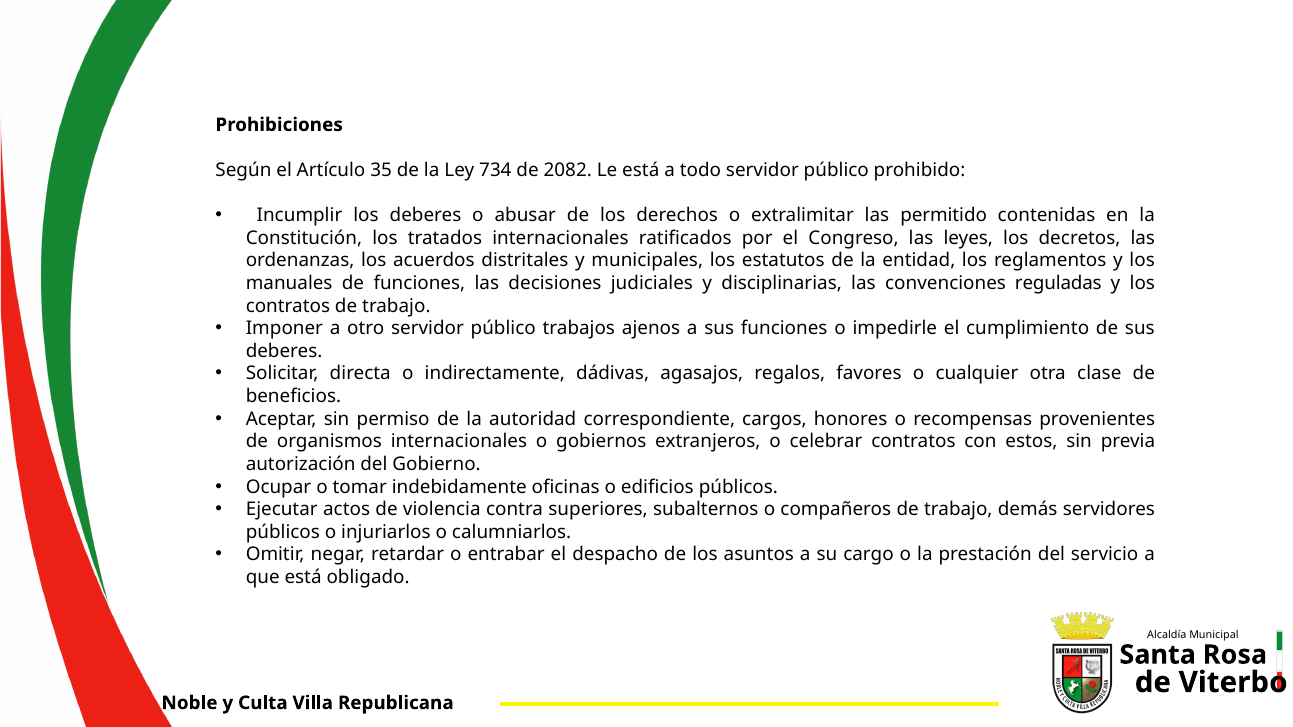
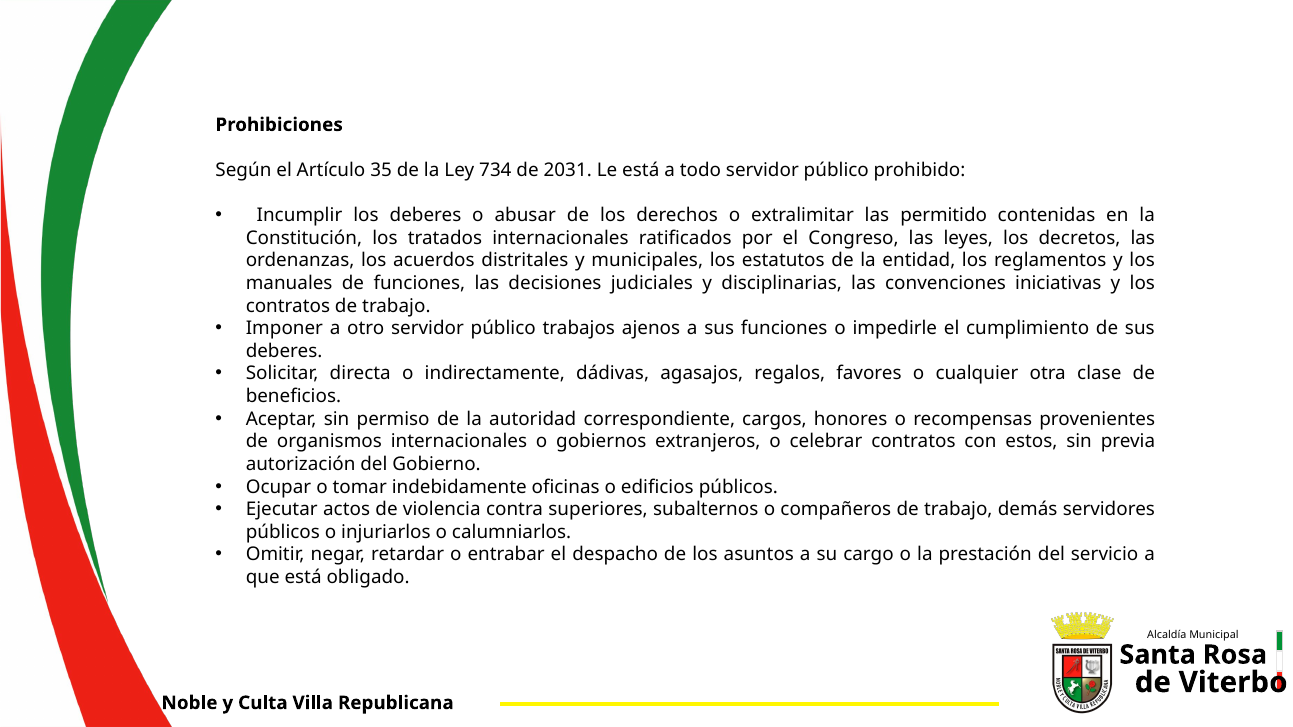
2082: 2082 -> 2031
reguladas: reguladas -> iniciativas
